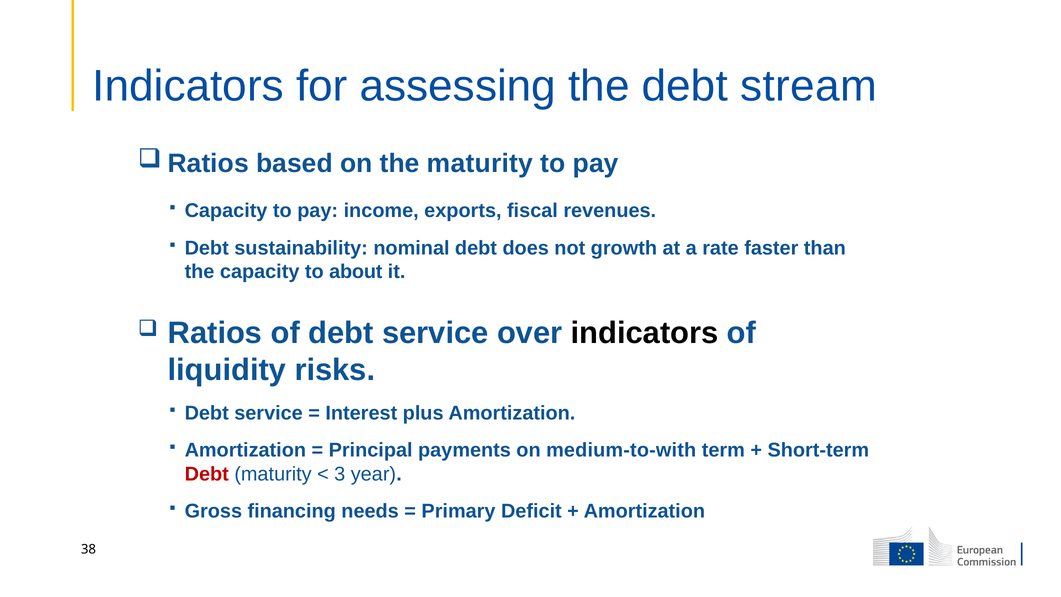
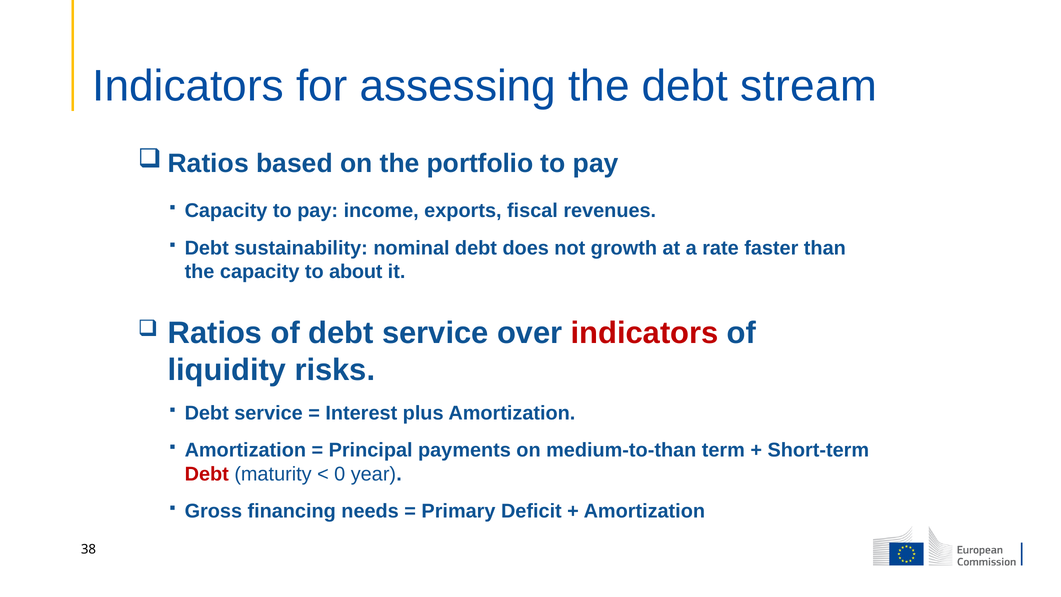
the maturity: maturity -> portfolio
indicators at (645, 333) colour: black -> red
medium-to-with: medium-to-with -> medium-to-than
3: 3 -> 0
